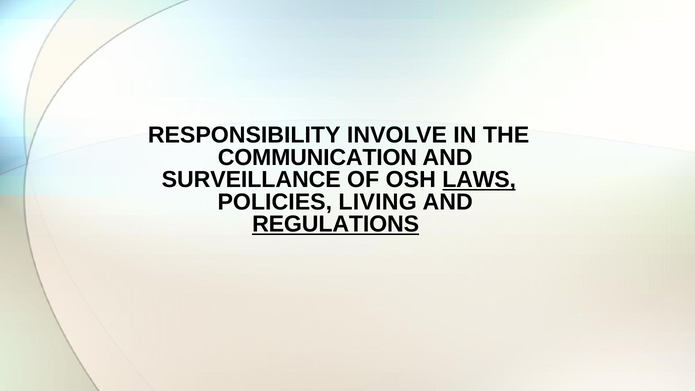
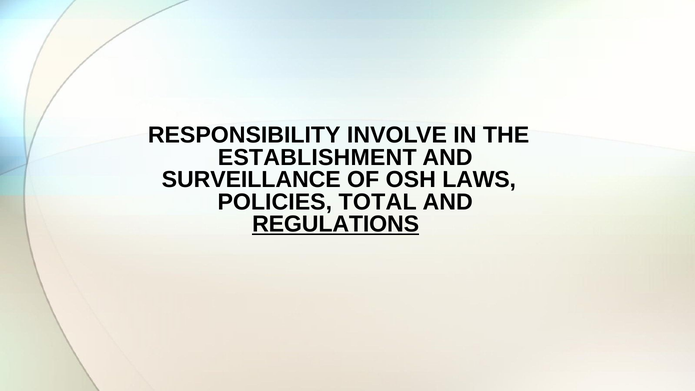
COMMUNICATION: COMMUNICATION -> ESTABLISHMENT
LAWS underline: present -> none
LIVING: LIVING -> TOTAL
